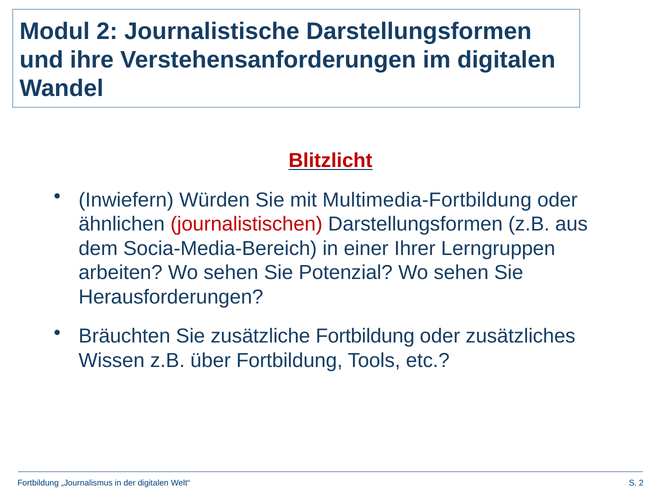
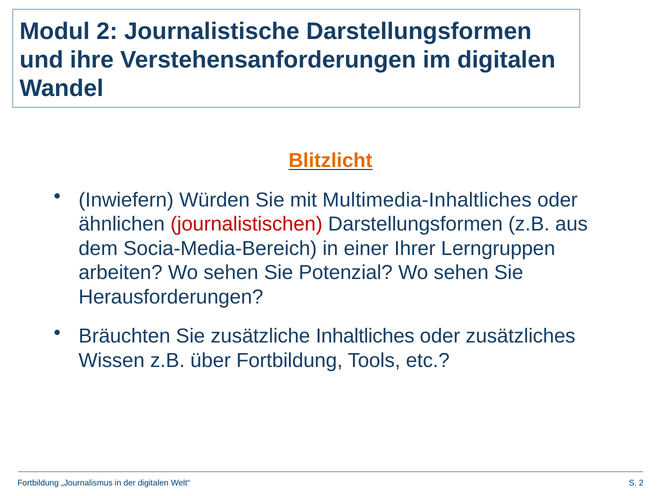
Blitzlicht colour: red -> orange
Multimedia-Fortbildung: Multimedia-Fortbildung -> Multimedia-Inhaltliches
zusätzliche Fortbildung: Fortbildung -> Inhaltliches
